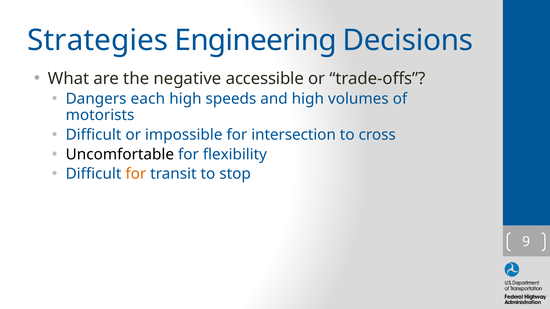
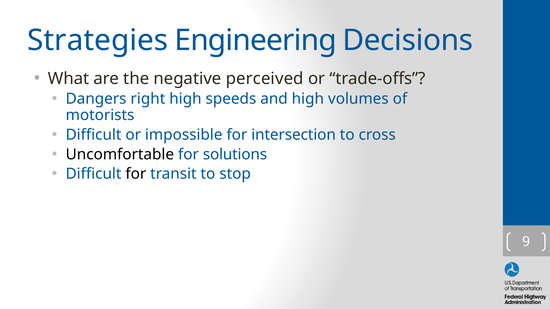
accessible: accessible -> perceived
each: each -> right
flexibility: flexibility -> solutions
for at (136, 174) colour: orange -> black
